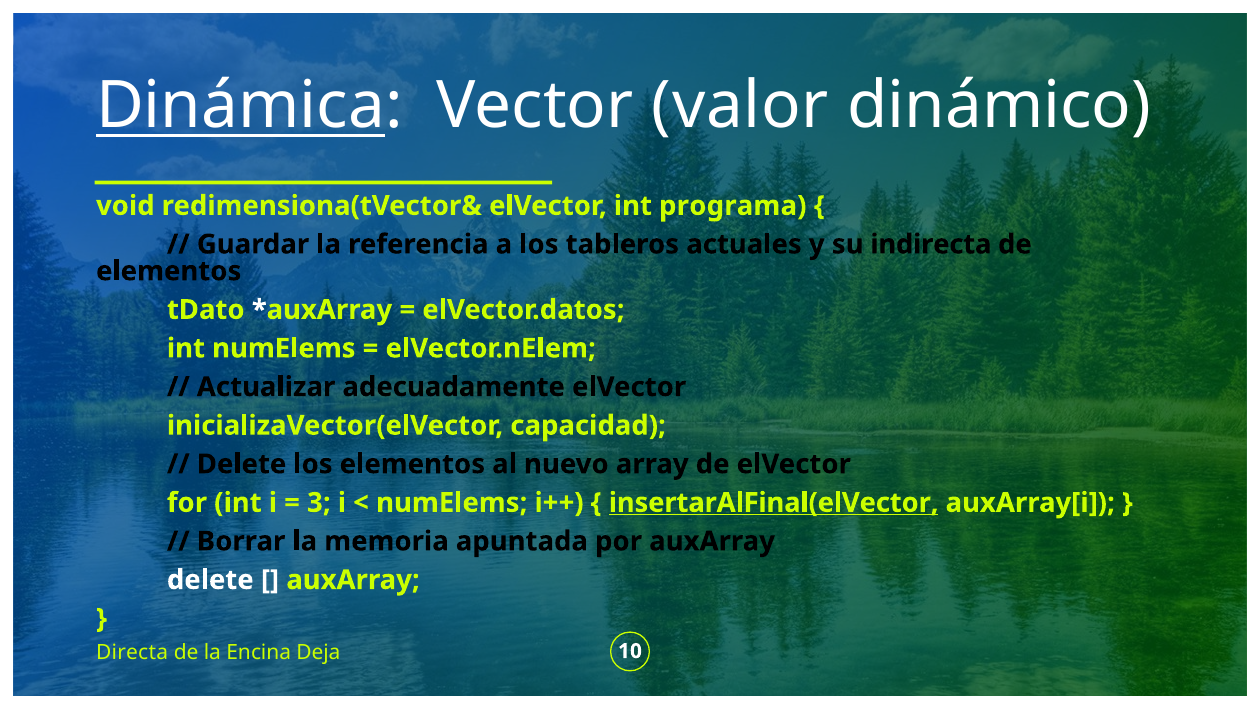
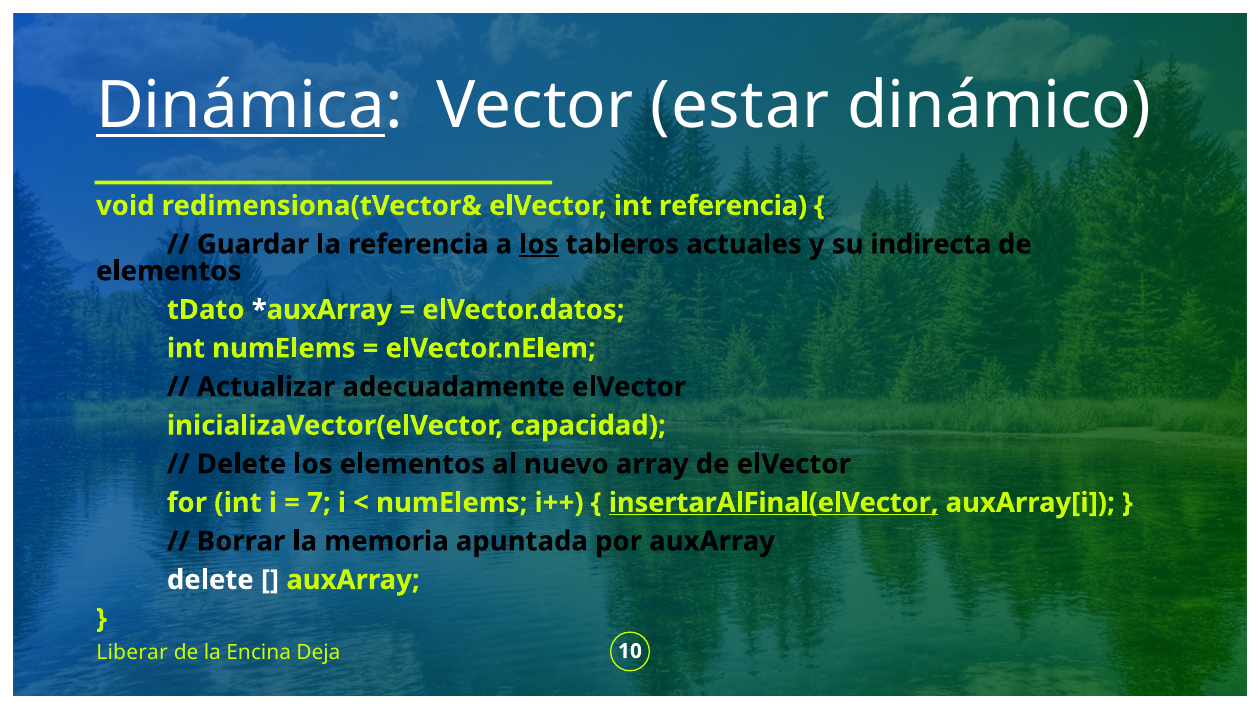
valor: valor -> estar
int programa: programa -> referencia
los at (539, 244) underline: none -> present
3: 3 -> 7
Directa: Directa -> Liberar
